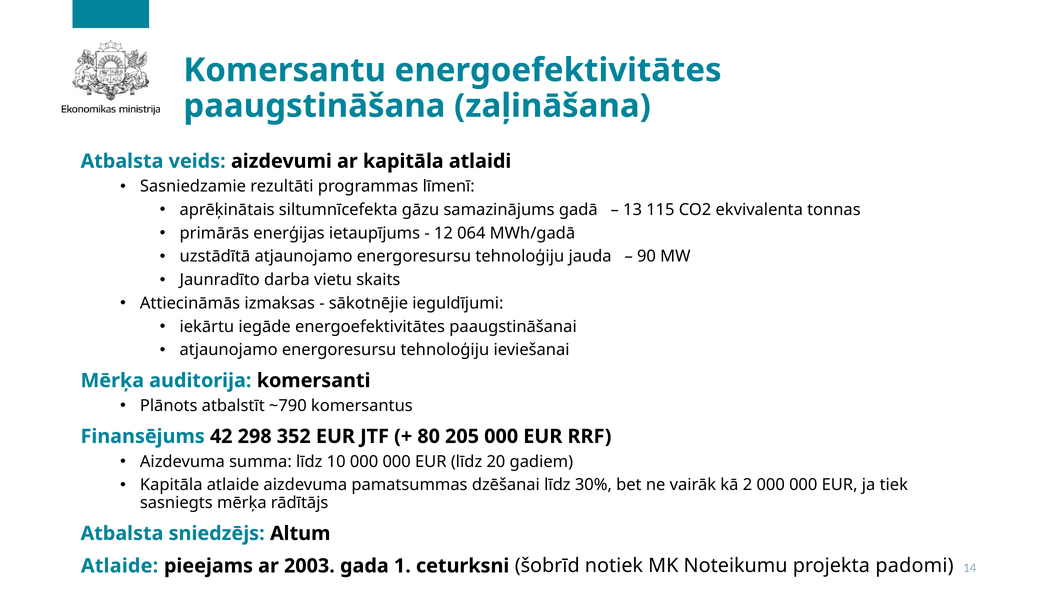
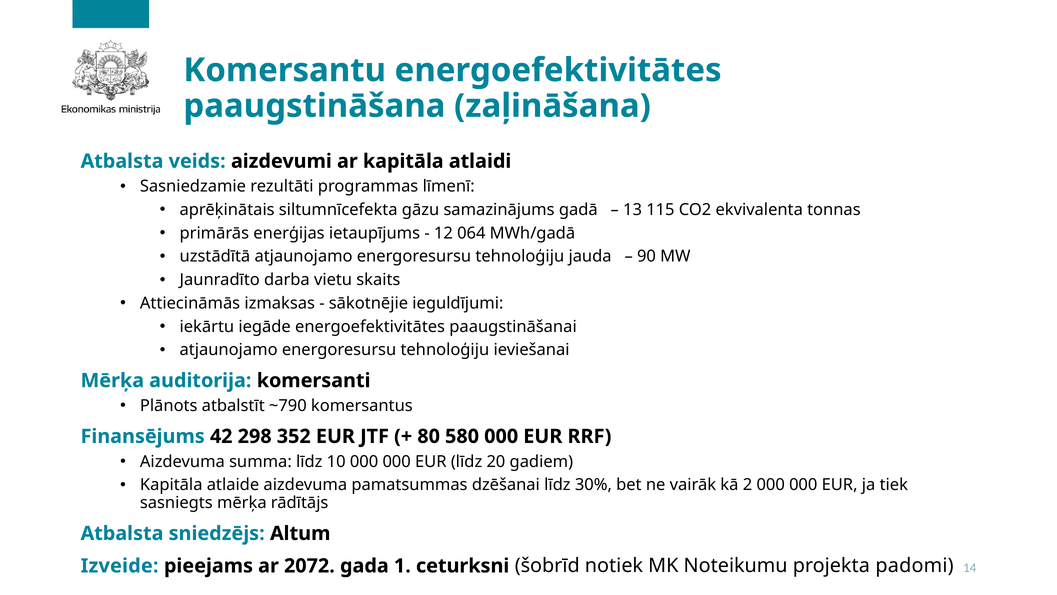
205: 205 -> 580
Atlaide at (120, 565): Atlaide -> Izveide
2003: 2003 -> 2072
